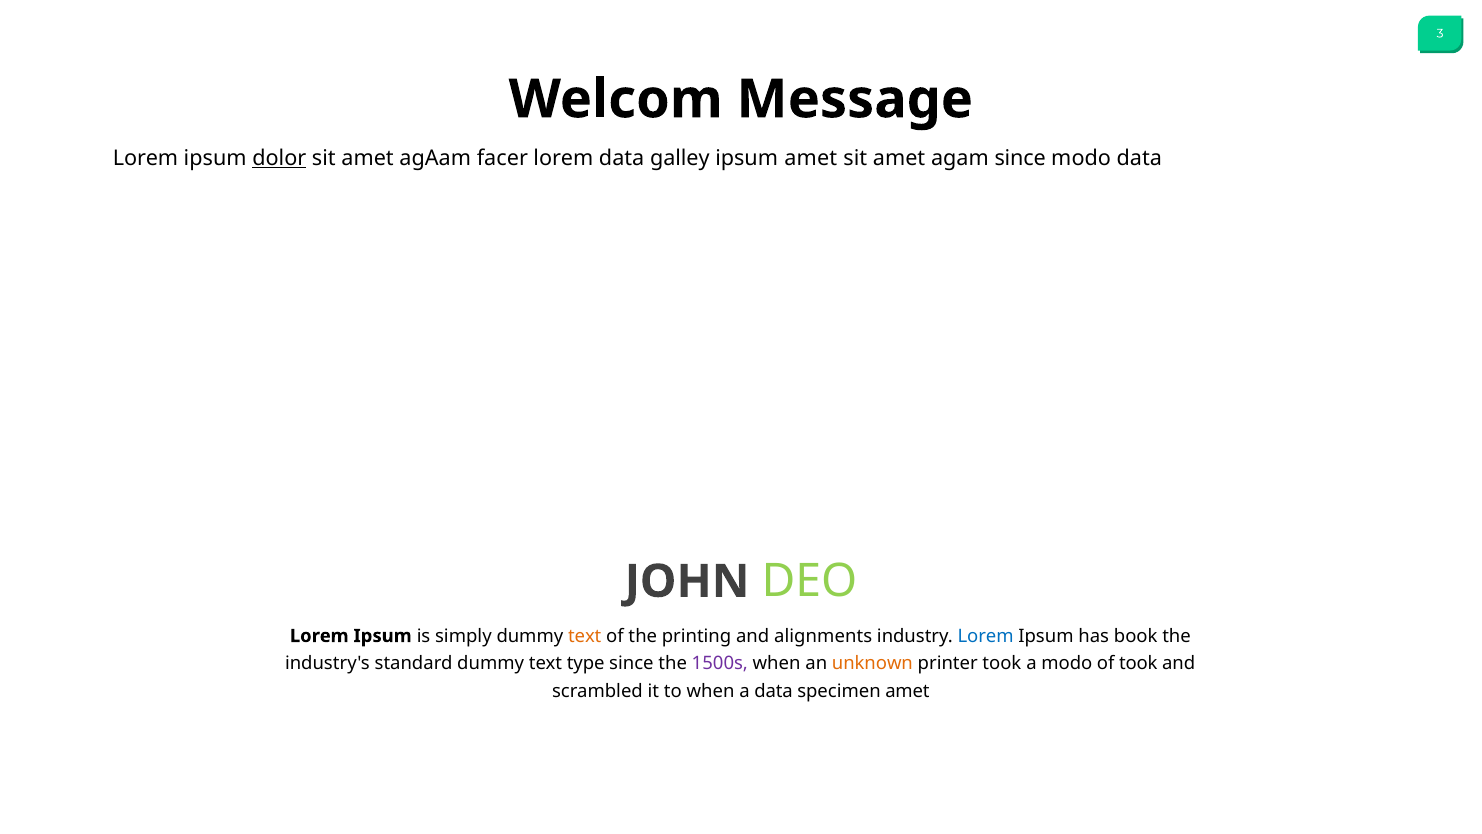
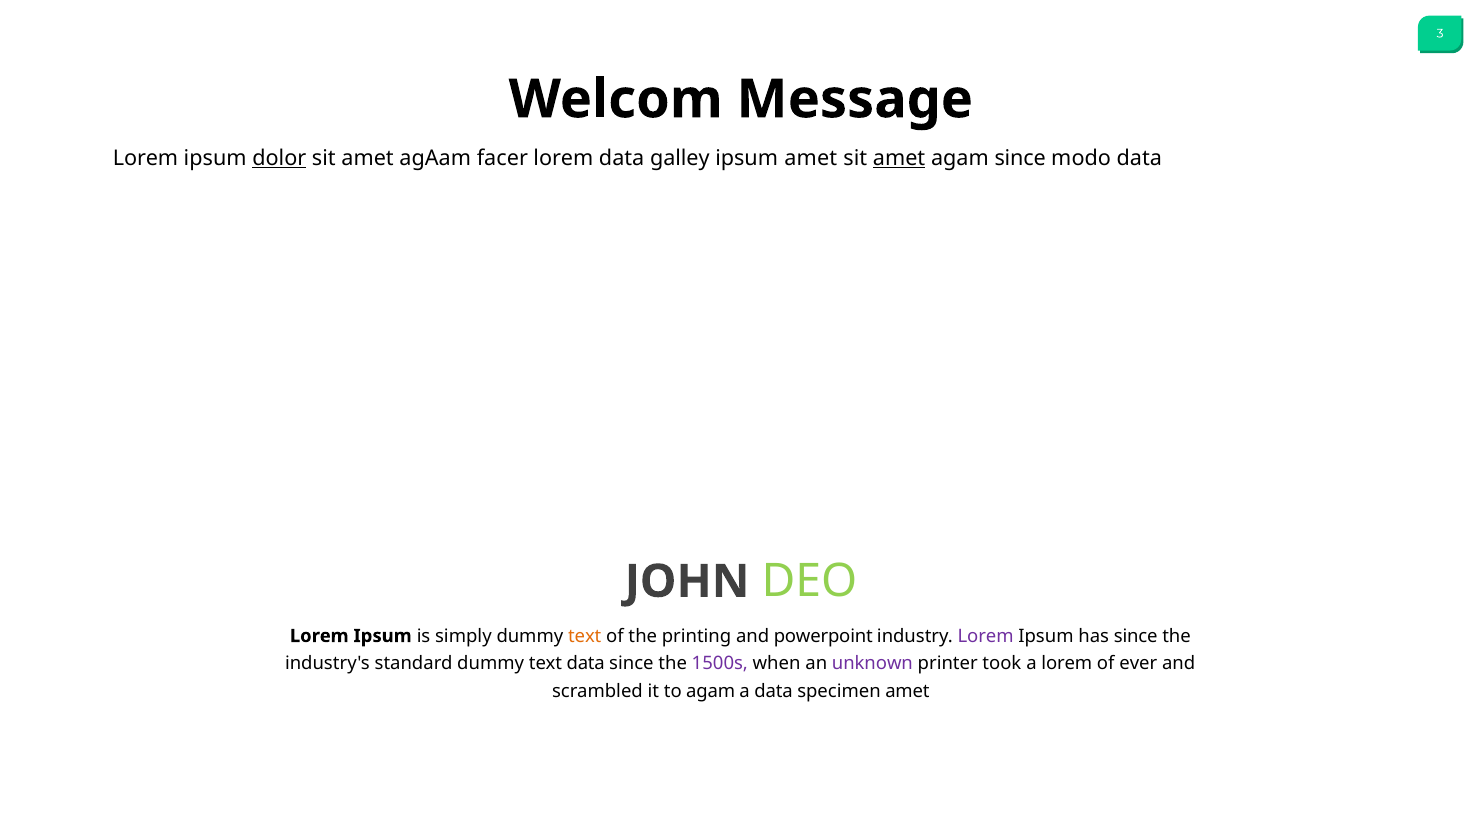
amet at (899, 158) underline: none -> present
alignments: alignments -> powerpoint
Lorem at (986, 636) colour: blue -> purple
has book: book -> since
text type: type -> data
unknown colour: orange -> purple
a modo: modo -> lorem
of took: took -> ever
to when: when -> agam
